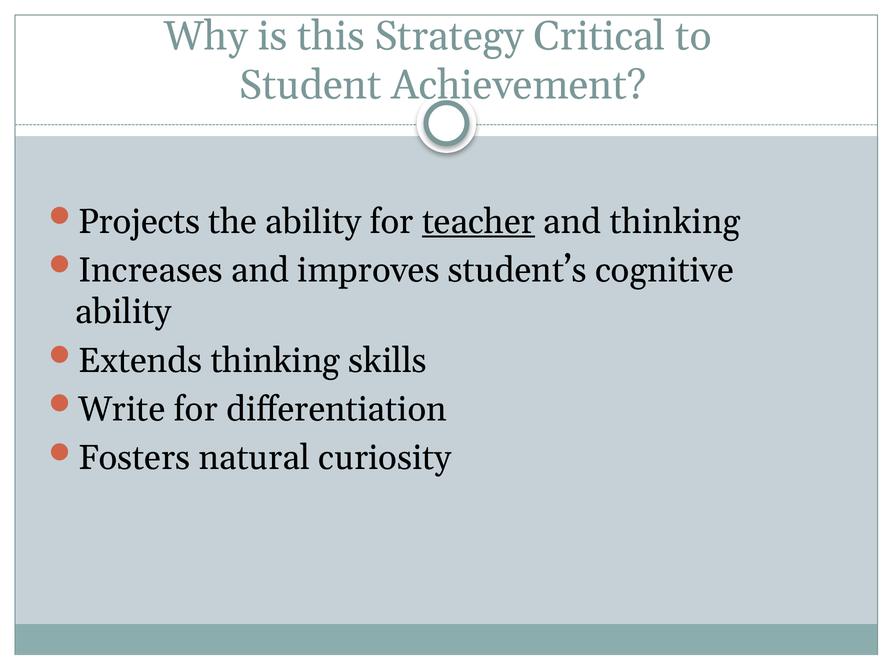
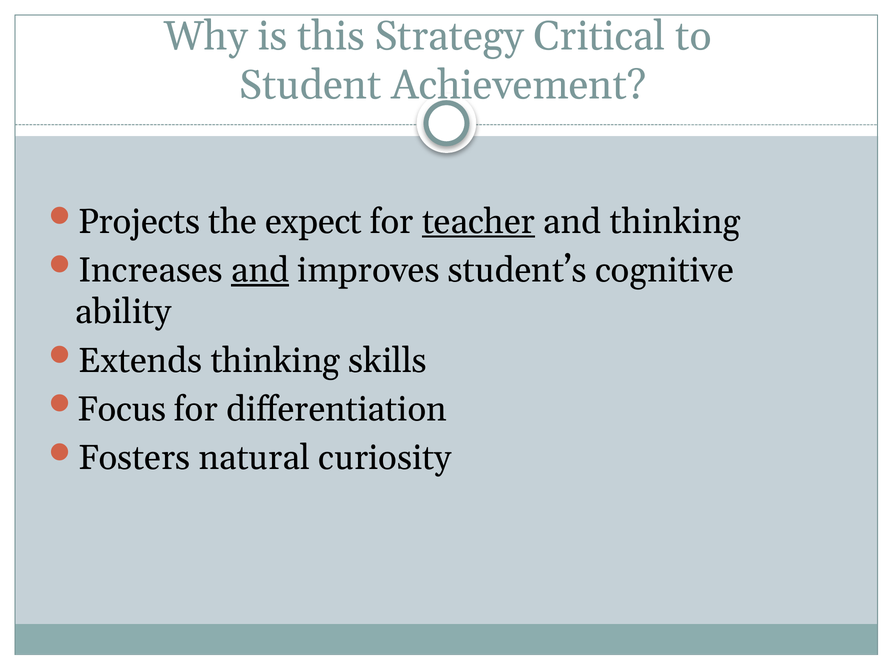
the ability: ability -> expect
and at (260, 270) underline: none -> present
Write: Write -> Focus
